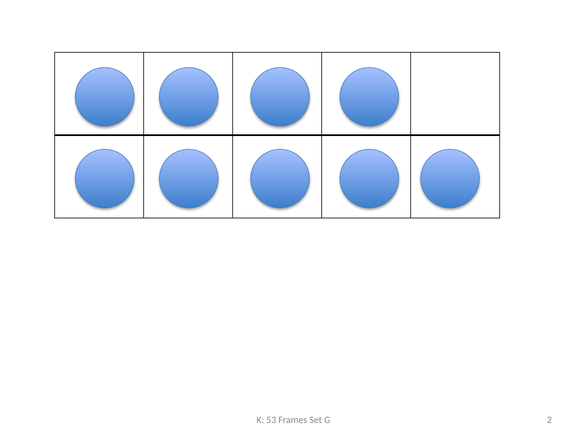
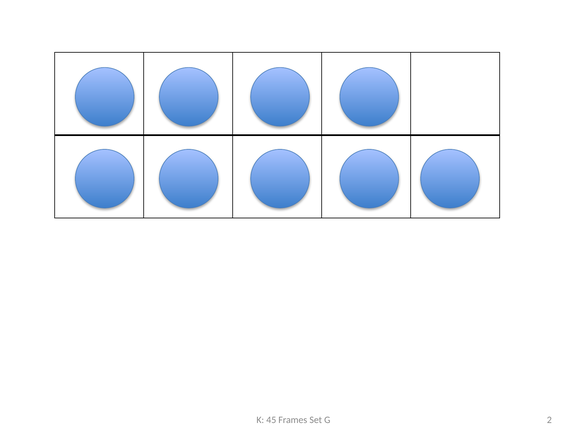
53: 53 -> 45
